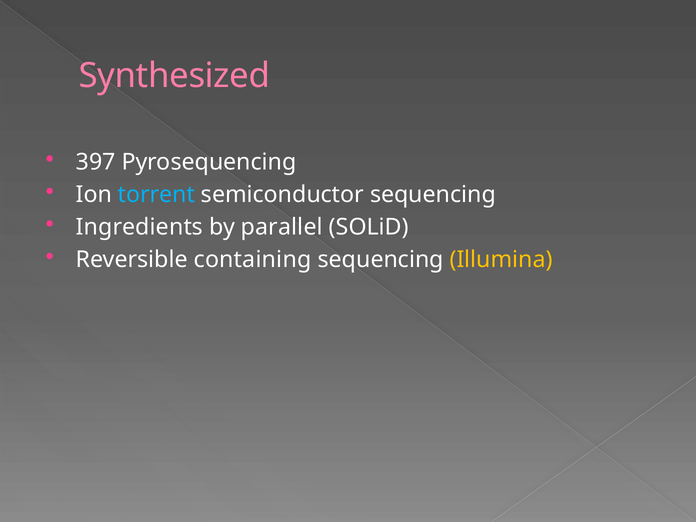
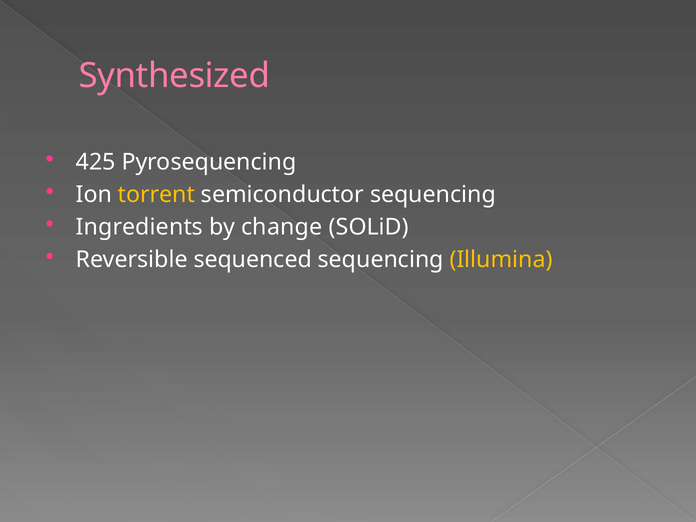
397: 397 -> 425
torrent colour: light blue -> yellow
parallel: parallel -> change
containing: containing -> sequenced
